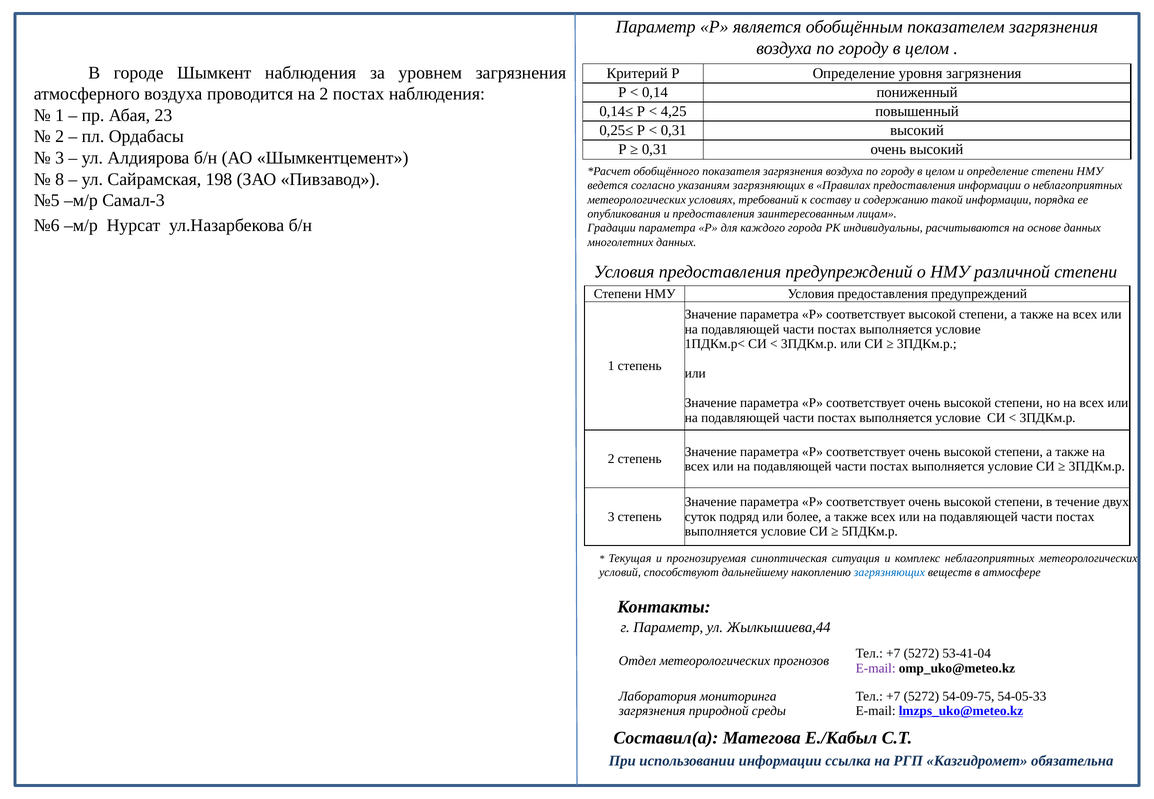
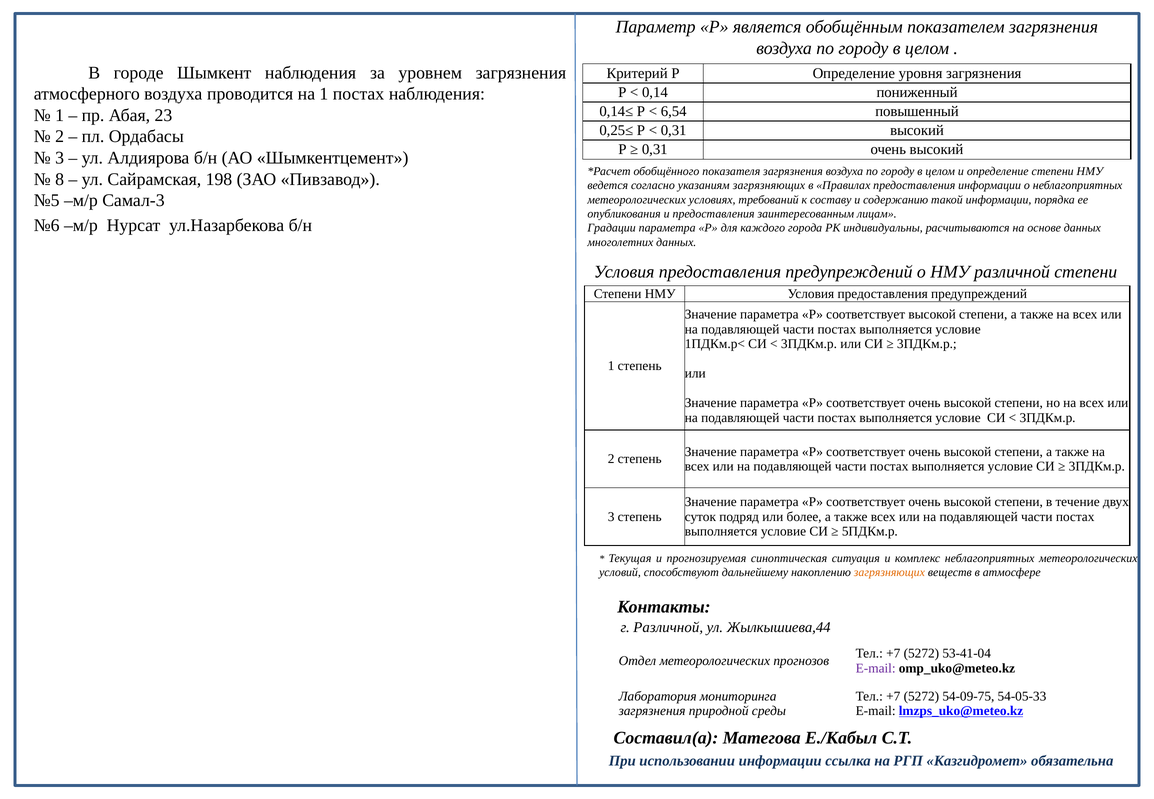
на 2: 2 -> 1
4,25: 4,25 -> 6,54
загрязняющих at (889, 572) colour: blue -> orange
г Параметр: Параметр -> Различной
